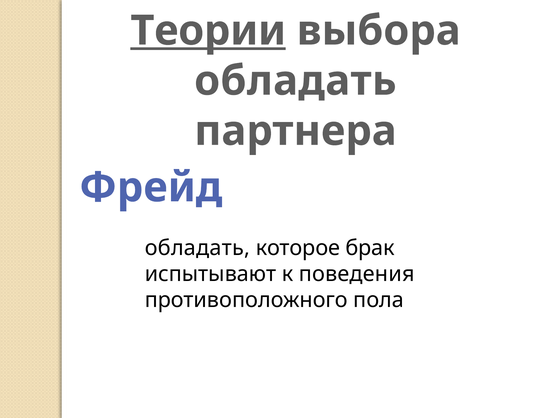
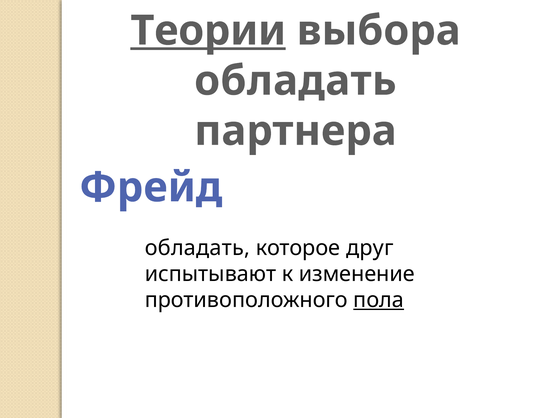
брак: брак -> друг
поведения: поведения -> изменение
пола underline: none -> present
